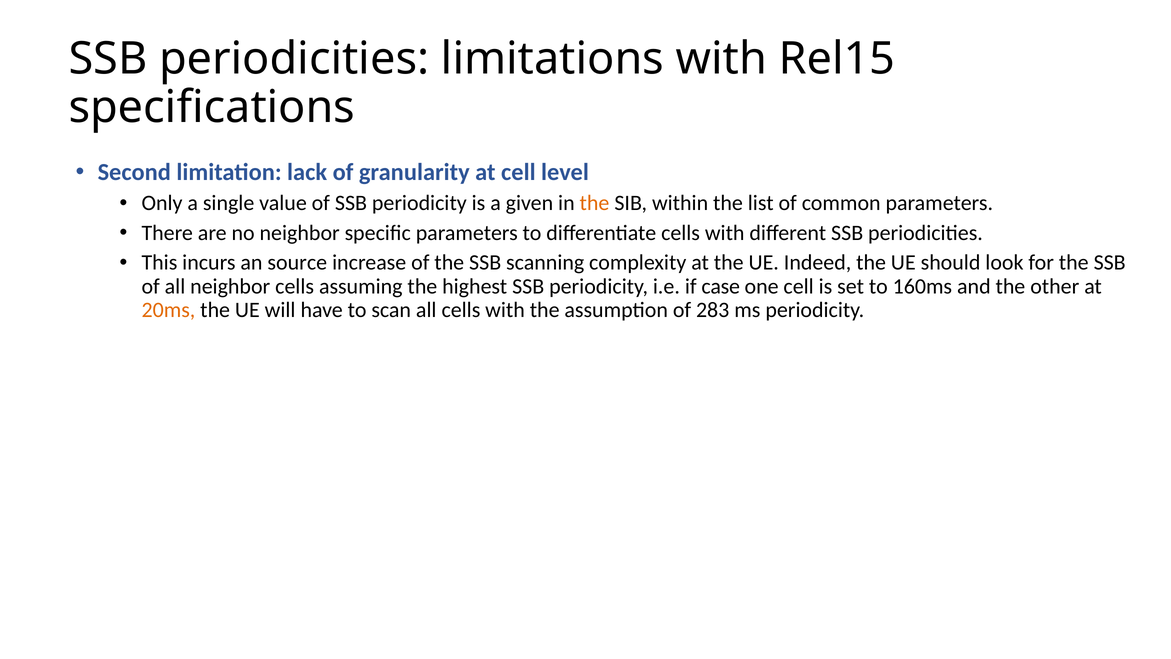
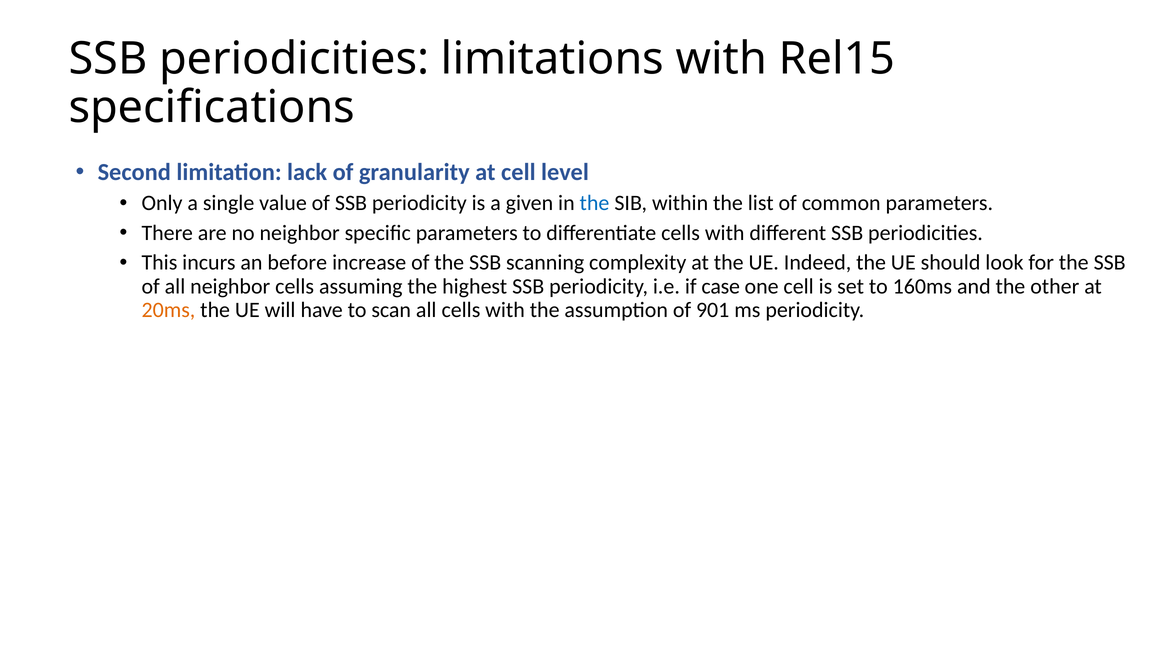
the at (594, 203) colour: orange -> blue
source: source -> before
283: 283 -> 901
